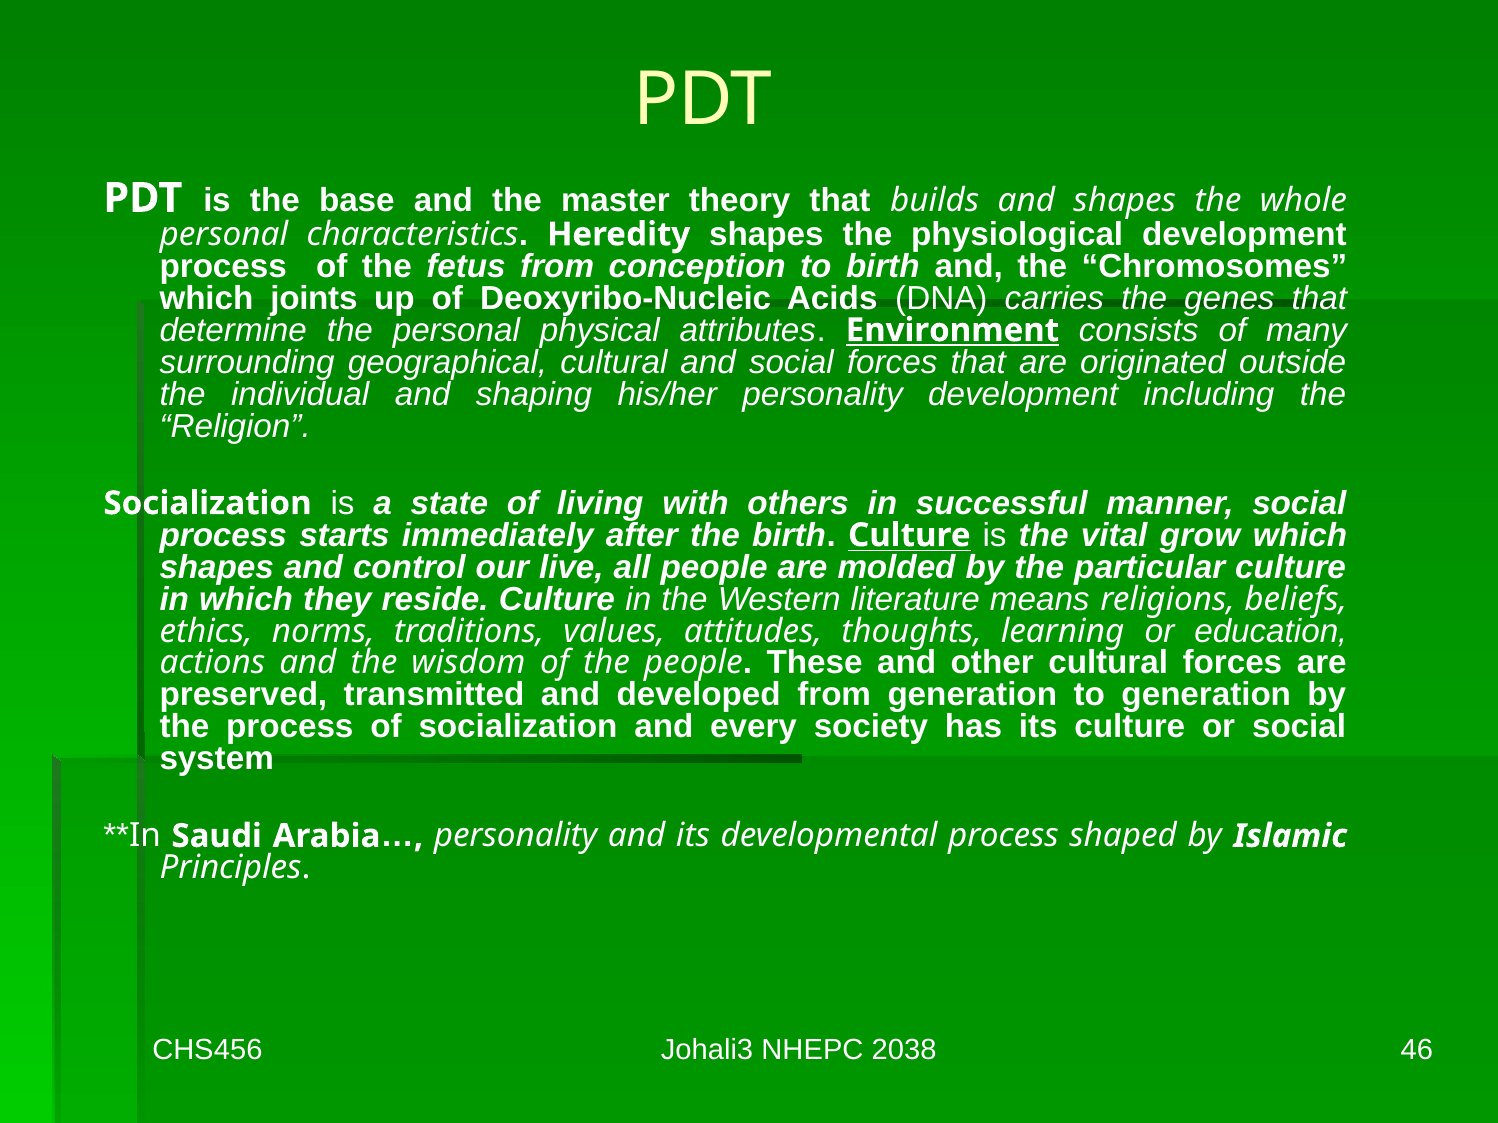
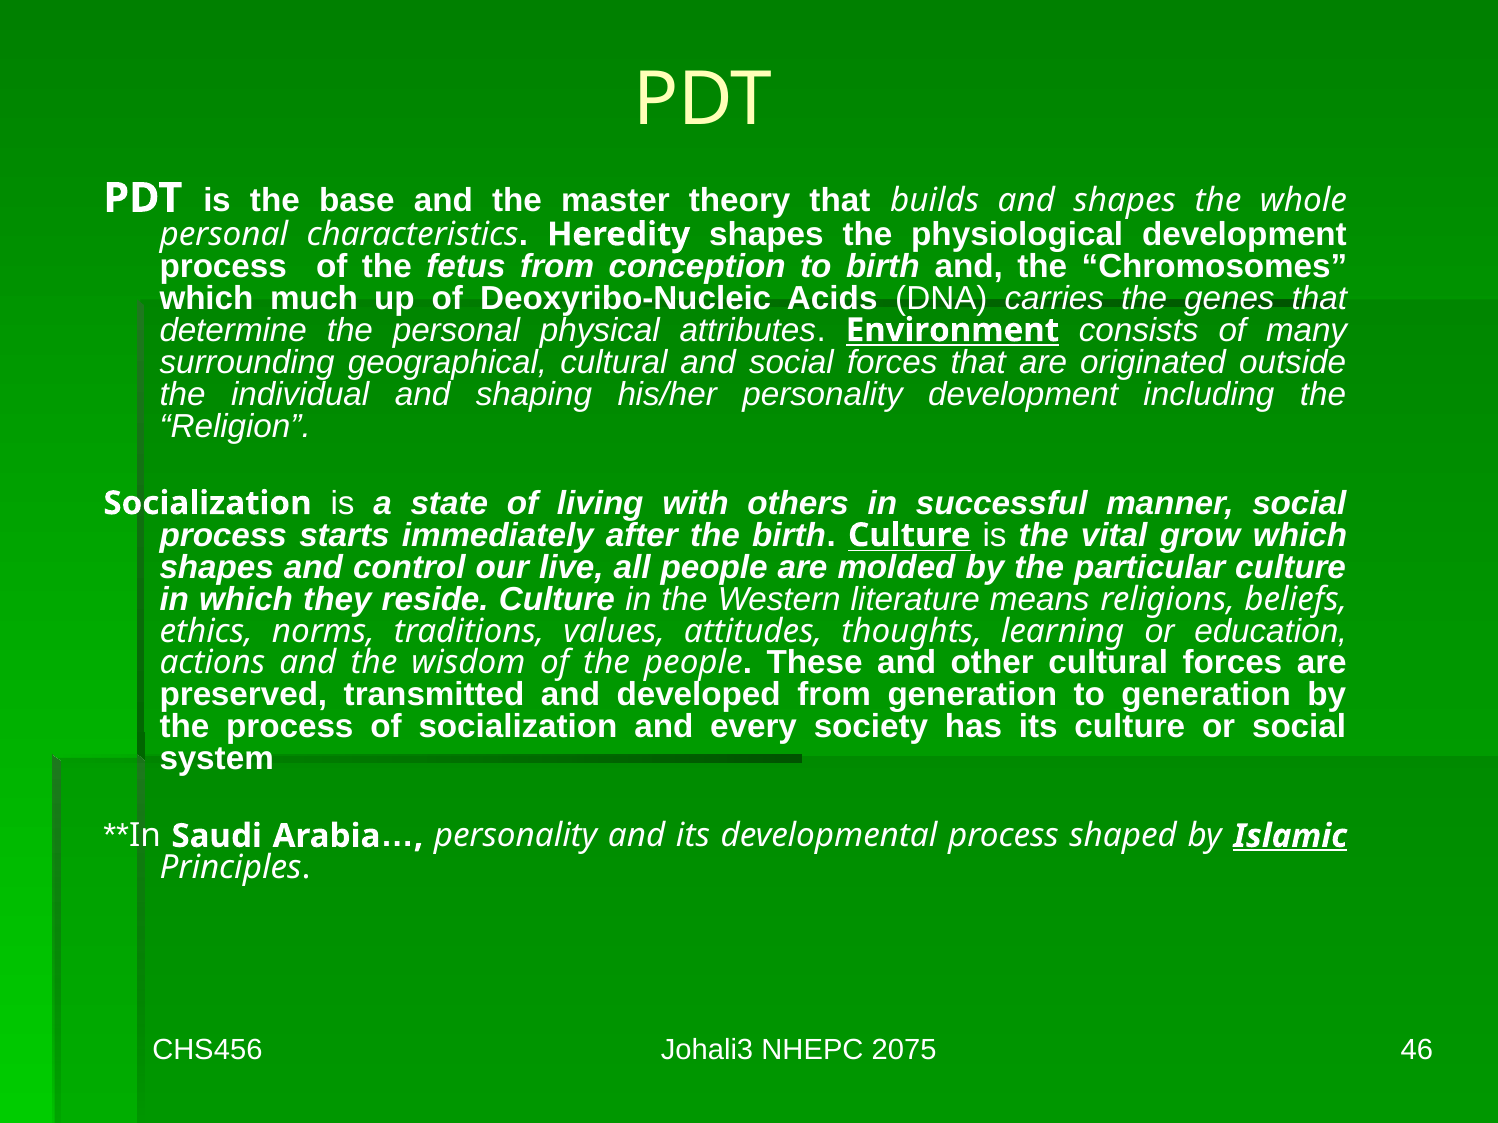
joints: joints -> much
Islamic underline: none -> present
2038: 2038 -> 2075
